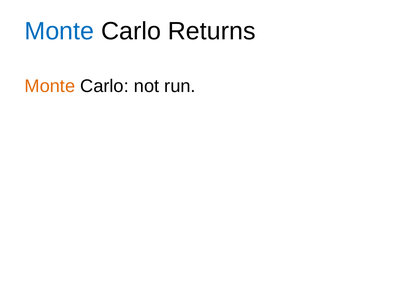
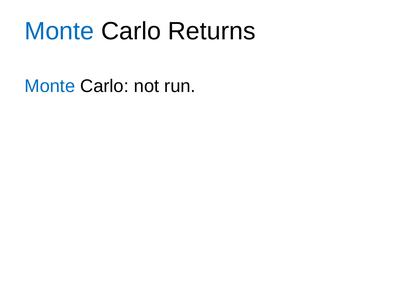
Monte at (50, 86) colour: orange -> blue
